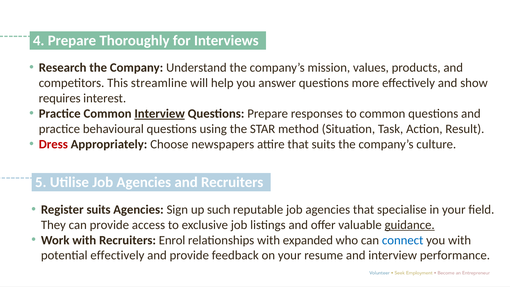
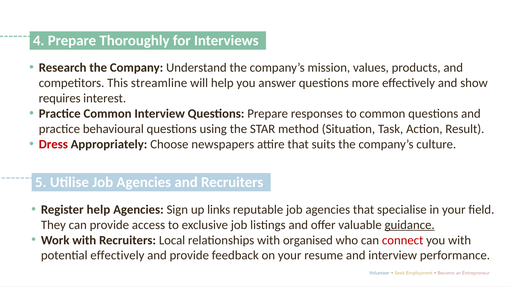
Interview at (160, 114) underline: present -> none
Register suits: suits -> help
such: such -> links
Enrol: Enrol -> Local
expanded: expanded -> organised
connect colour: blue -> red
